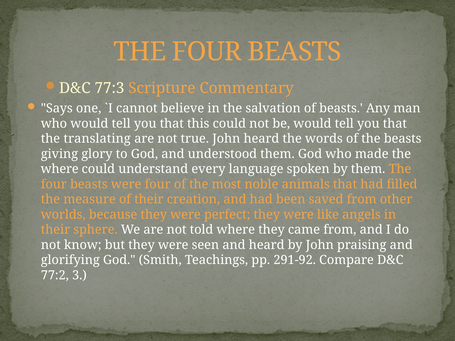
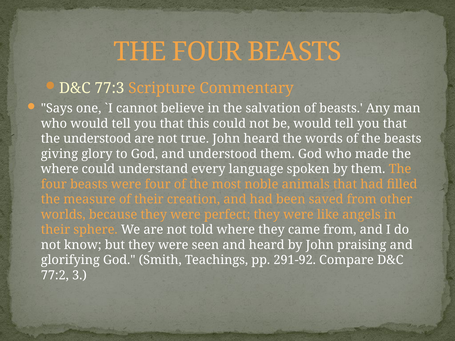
the translating: translating -> understood
